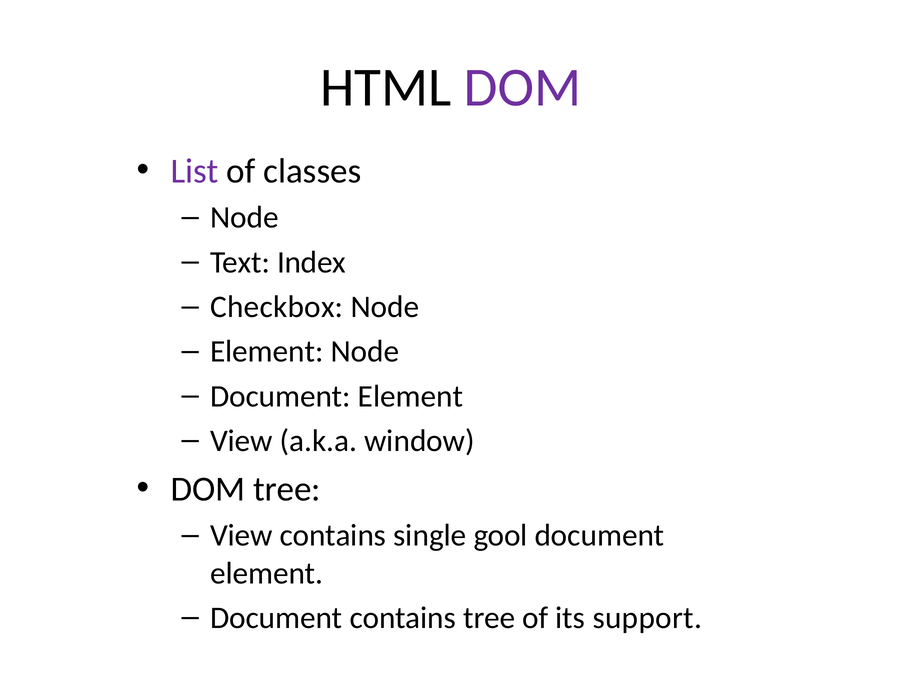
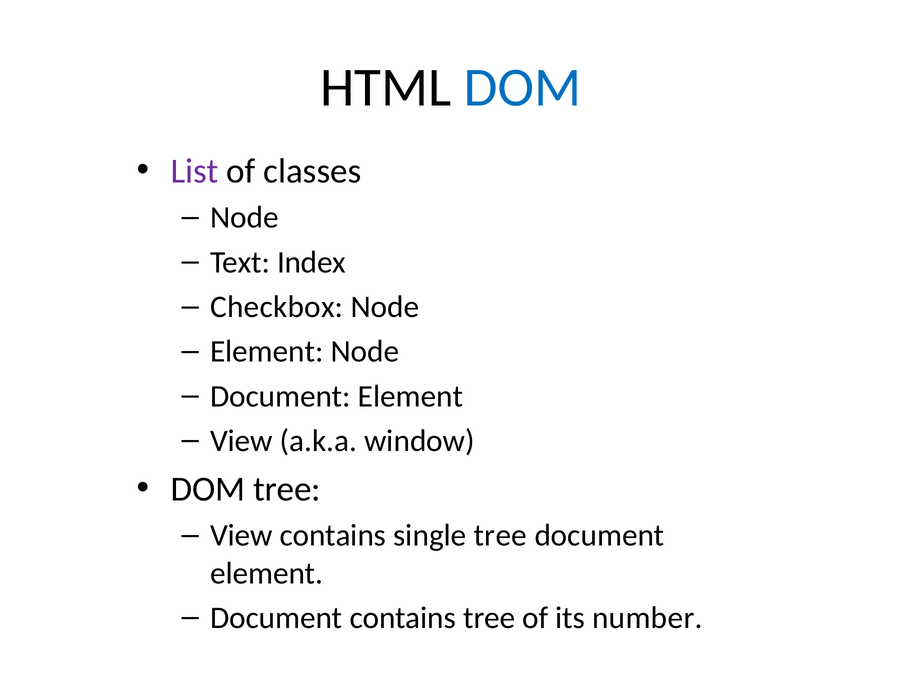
DOM at (523, 87) colour: purple -> blue
single gool: gool -> tree
support: support -> number
